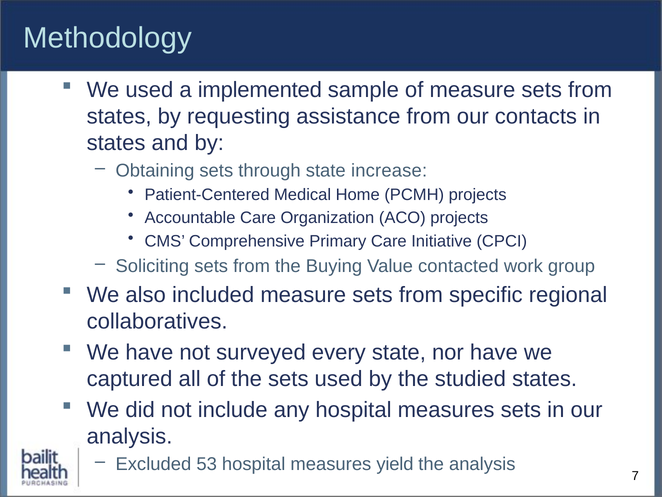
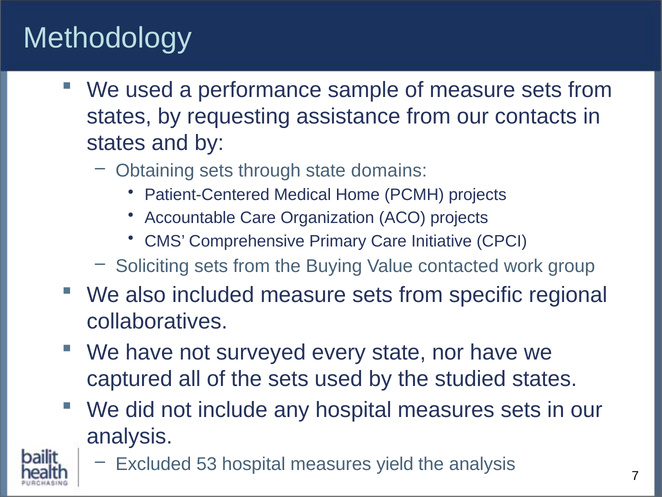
implemented: implemented -> performance
increase: increase -> domains
